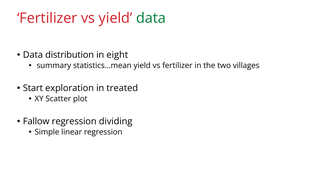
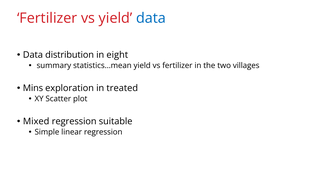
data at (151, 18) colour: green -> blue
Start: Start -> Mins
Fallow: Fallow -> Mixed
dividing: dividing -> suitable
